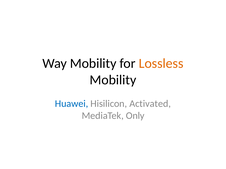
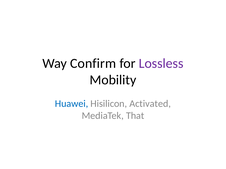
Way Mobility: Mobility -> Confirm
Lossless colour: orange -> purple
Only: Only -> That
